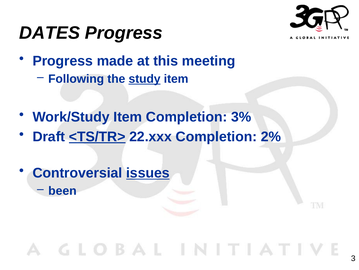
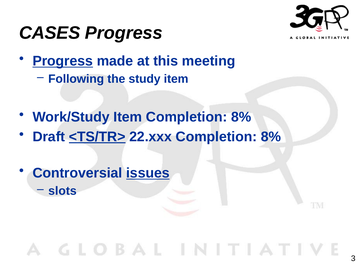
DATES: DATES -> CASES
Progress at (63, 61) underline: none -> present
study underline: present -> none
Item Completion 3%: 3% -> 8%
22.xxx Completion 2%: 2% -> 8%
been: been -> slots
